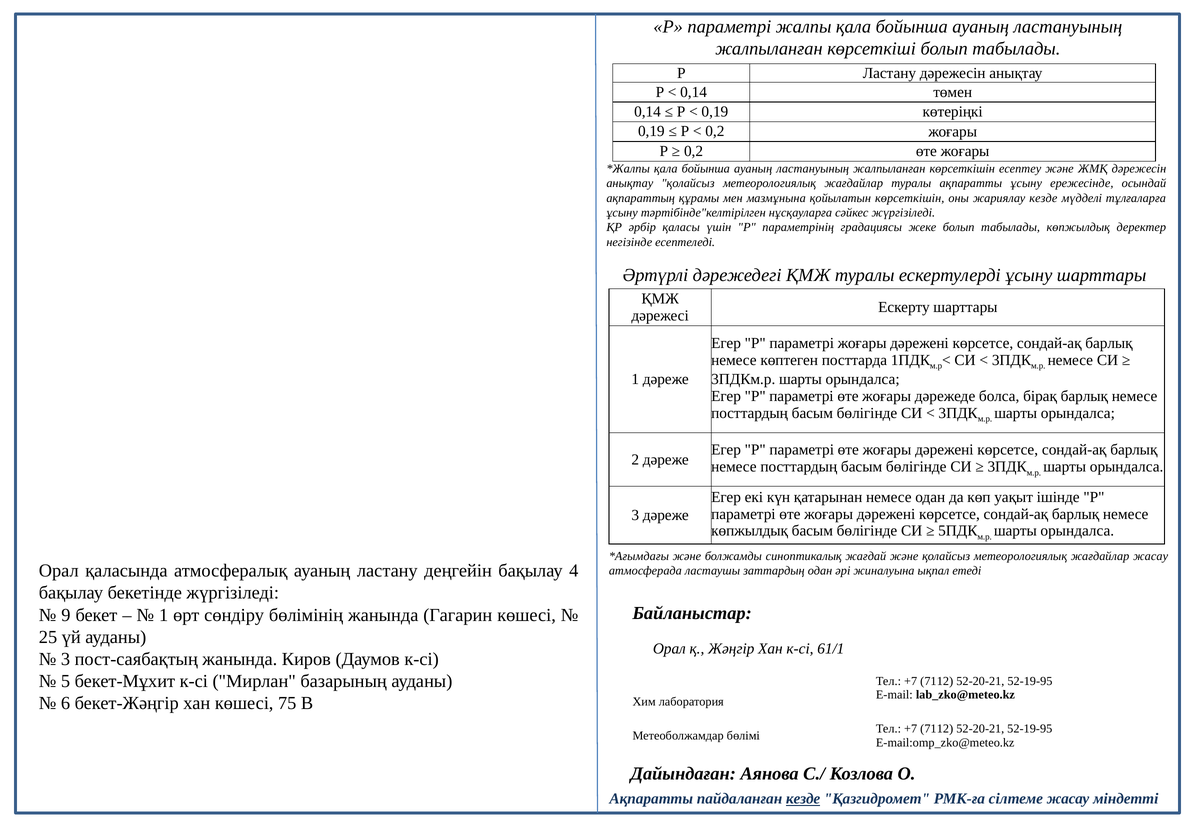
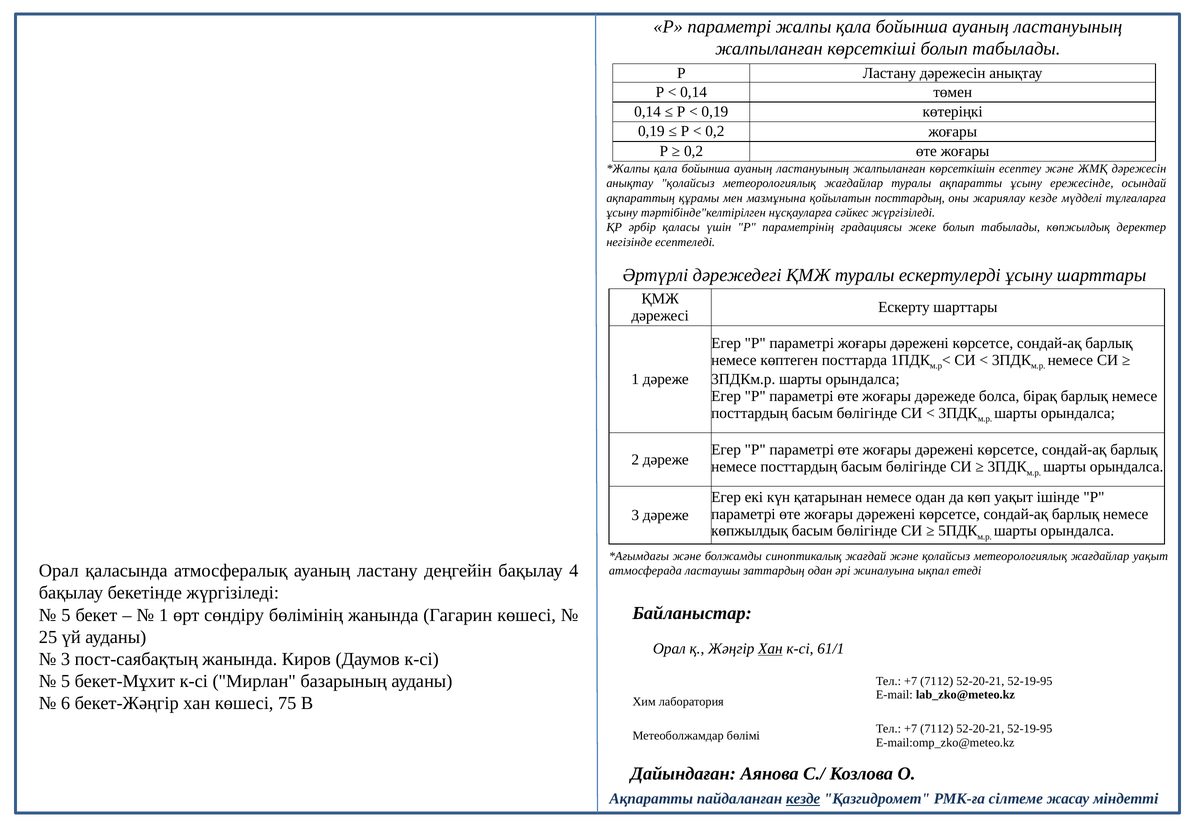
қойылатын көрсеткішін: көрсеткішін -> посттардың
жағдайлар жасау: жасау -> уақыт
9 at (66, 615): 9 -> 5
Хан at (770, 649) underline: none -> present
